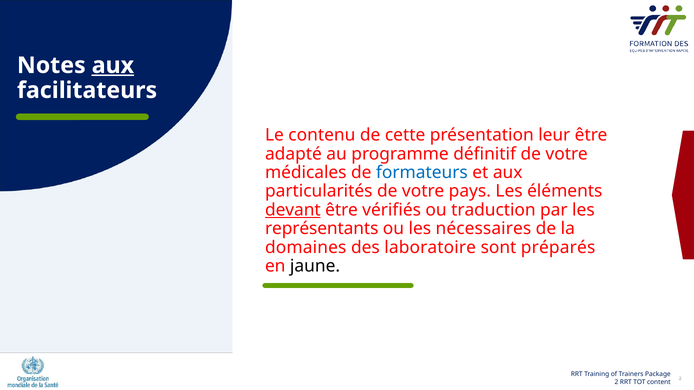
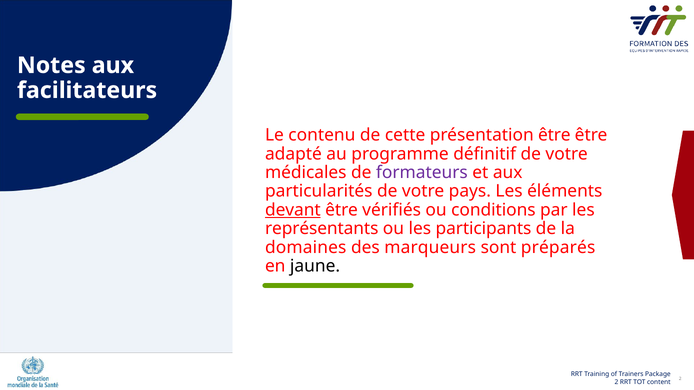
aux at (113, 65) underline: present -> none
présentation leur: leur -> être
formateurs colour: blue -> purple
traduction: traduction -> conditions
nécessaires: nécessaires -> participants
laboratoire: laboratoire -> marqueurs
